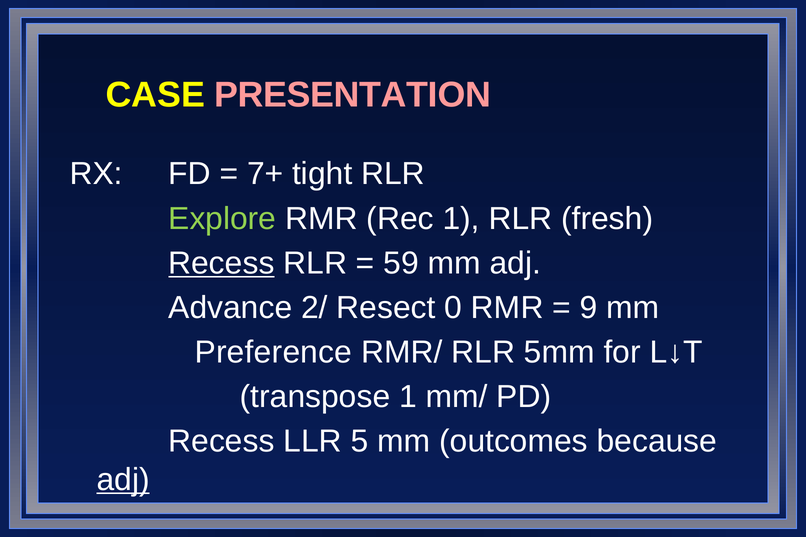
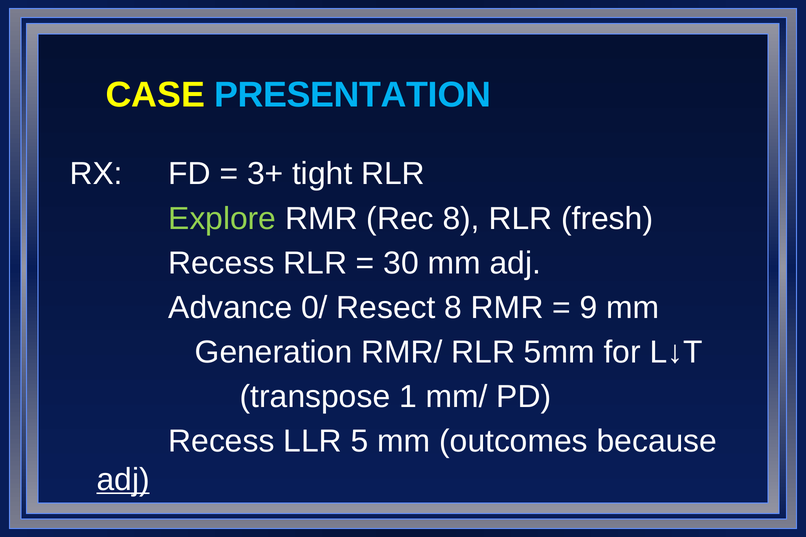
PRESENTATION colour: pink -> light blue
7+: 7+ -> 3+
Rec 1: 1 -> 8
Recess at (221, 263) underline: present -> none
59: 59 -> 30
2/: 2/ -> 0/
Resect 0: 0 -> 8
Preference: Preference -> Generation
